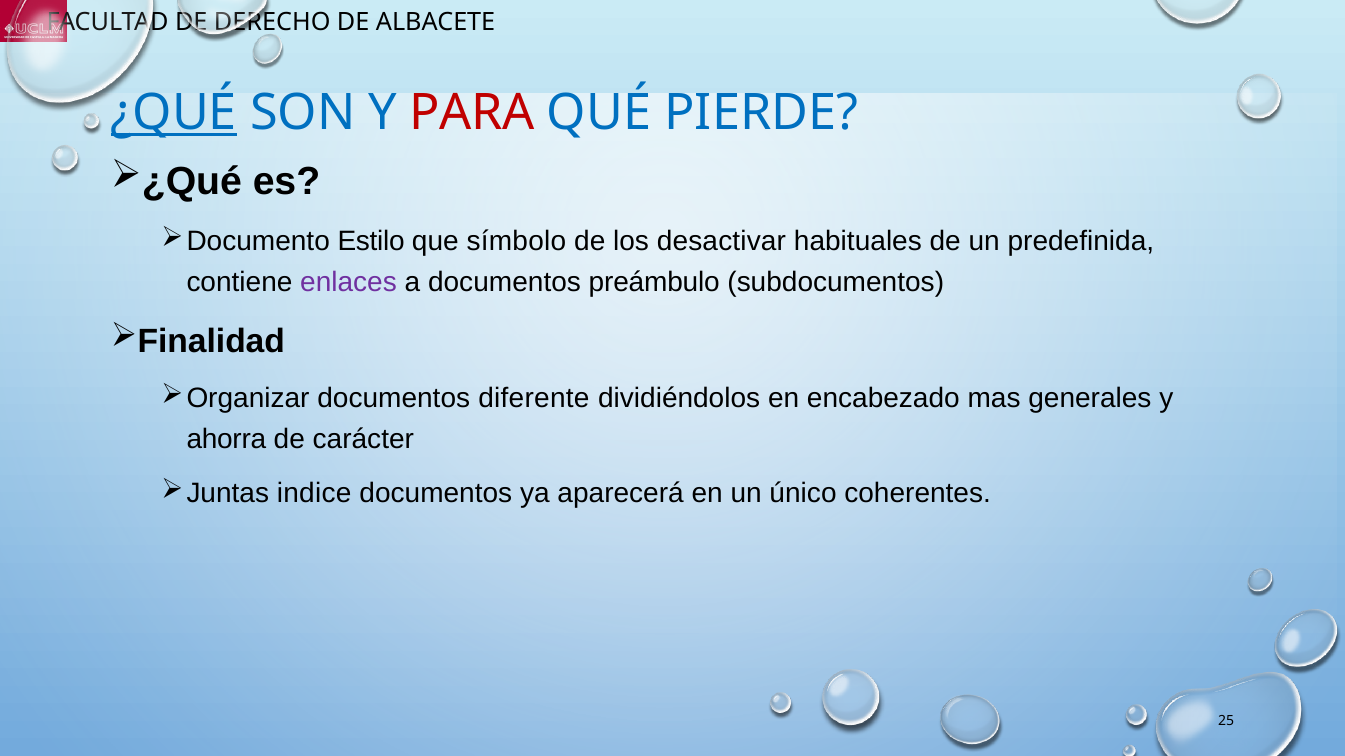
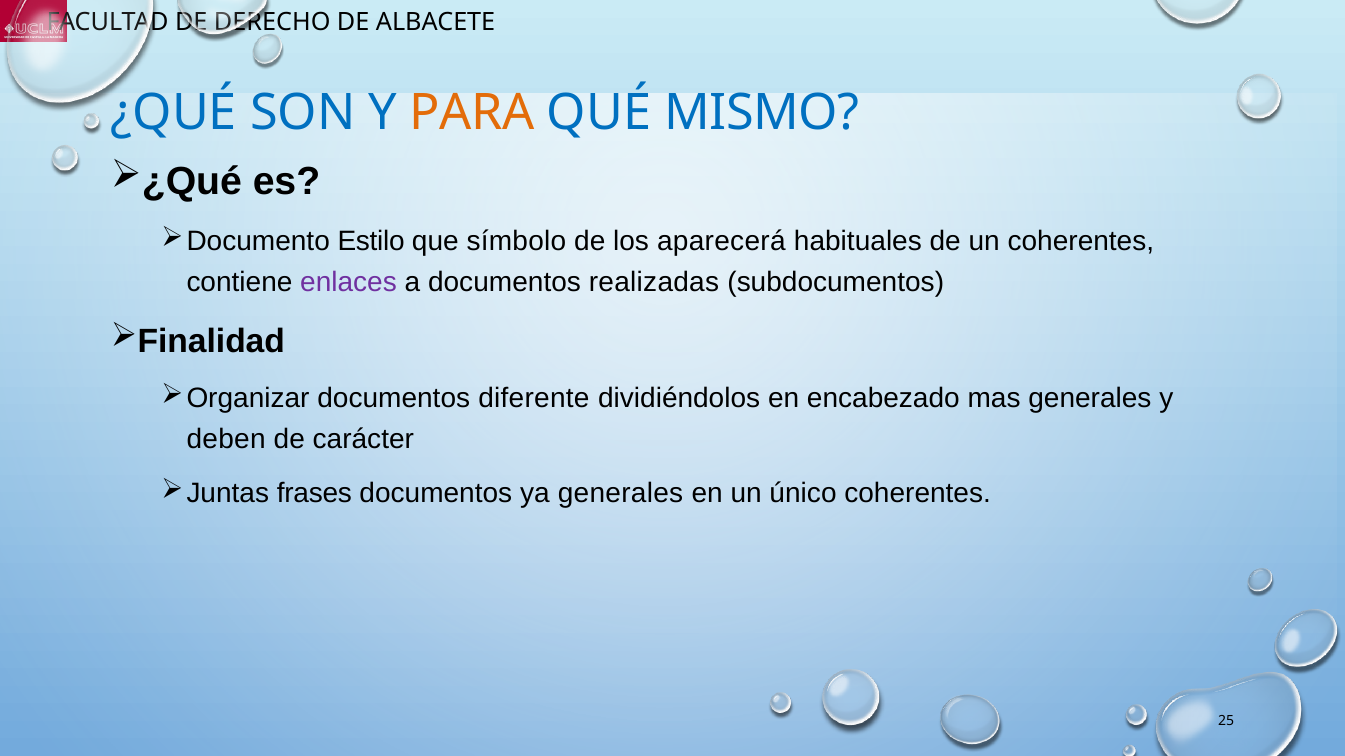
¿QUÉ underline: present -> none
PARA colour: red -> orange
PIERDE: PIERDE -> MISMO
desactivar: desactivar -> aparecerá
un predefinida: predefinida -> coherentes
preámbulo: preámbulo -> realizadas
ahorra: ahorra -> deben
indice: indice -> frases
ya aparecerá: aparecerá -> generales
